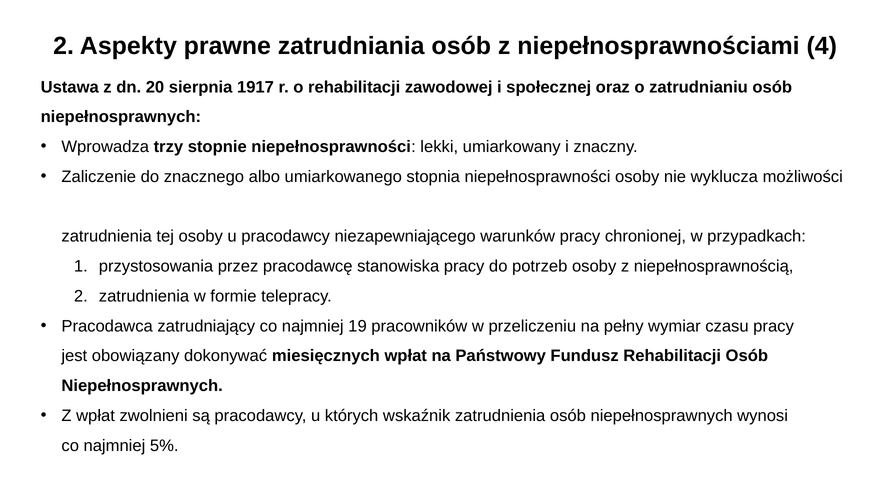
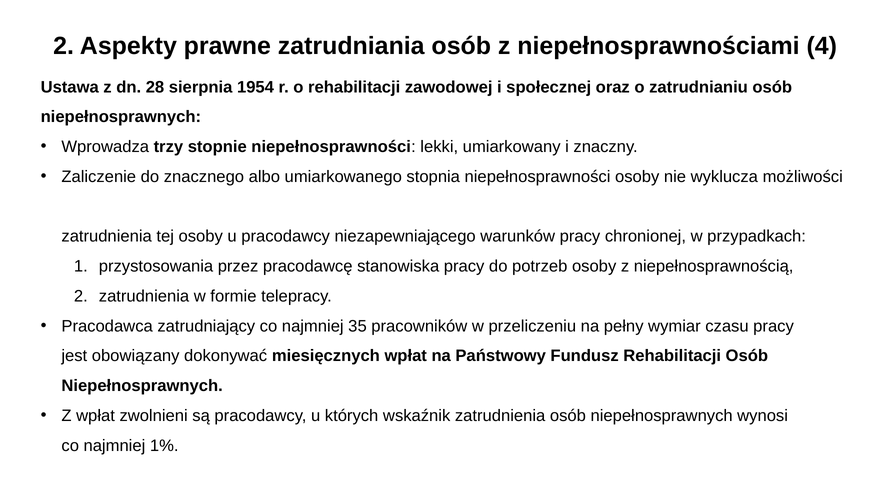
20: 20 -> 28
1917: 1917 -> 1954
19: 19 -> 35
5%: 5% -> 1%
